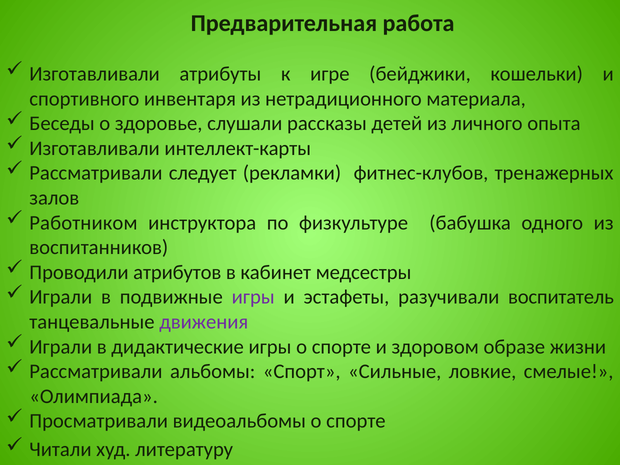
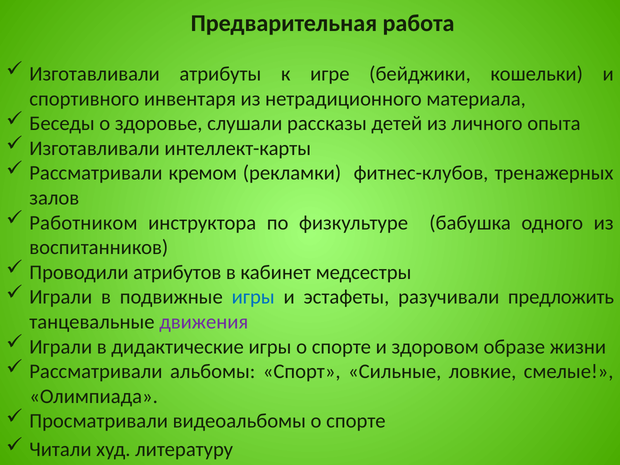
следует: следует -> кремом
игры at (253, 297) colour: purple -> blue
воспитатель: воспитатель -> предложить
